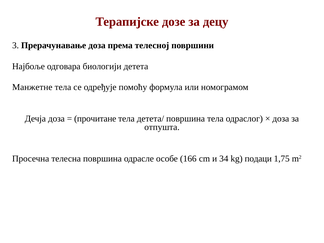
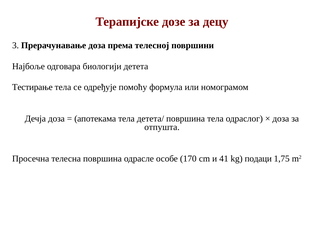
Манжетне: Манжетне -> Тестирање
прочитане: прочитане -> апотекама
166: 166 -> 170
34: 34 -> 41
